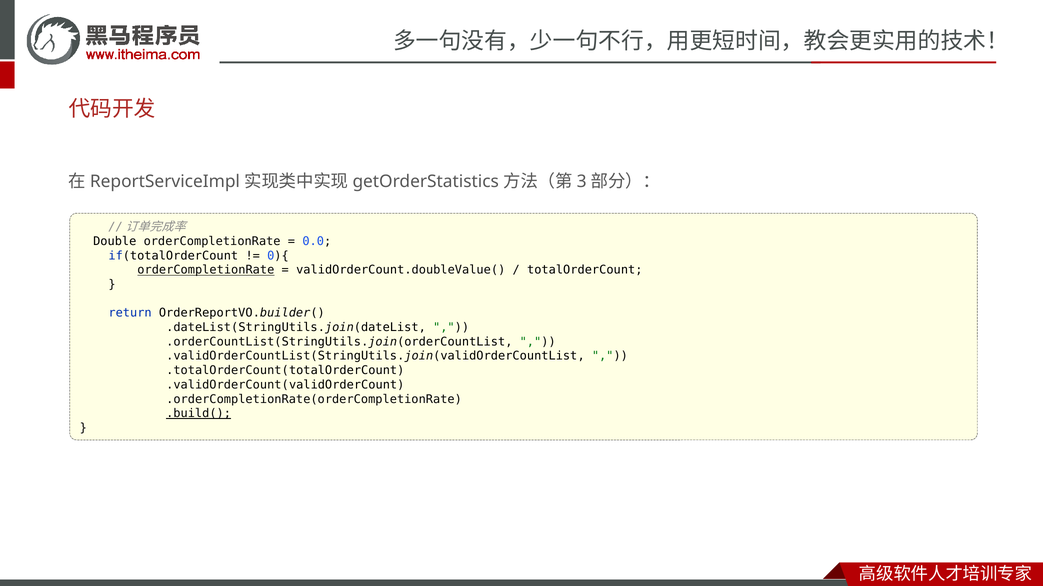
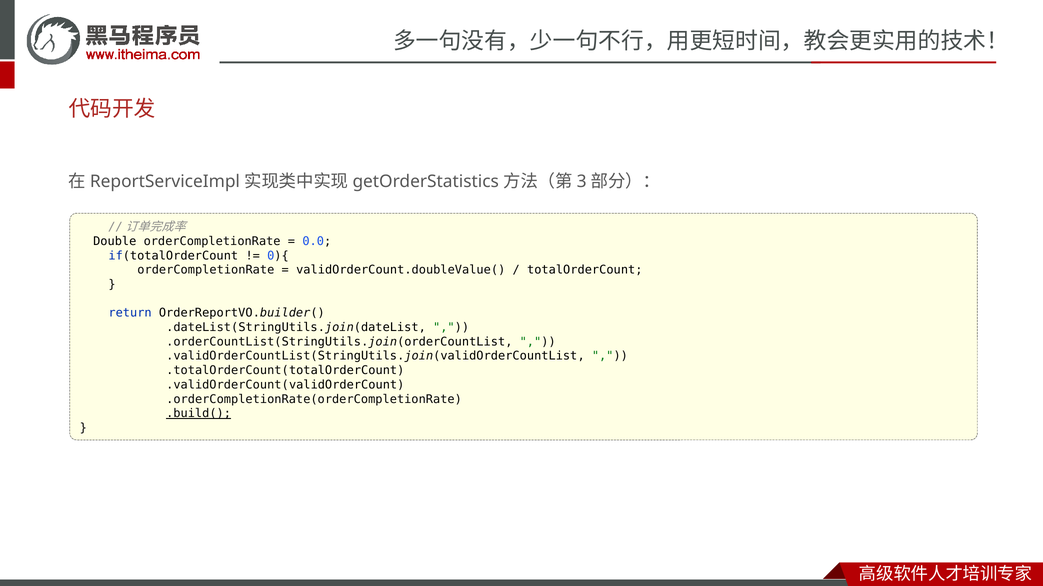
orderCompletionRate at (206, 270) underline: present -> none
